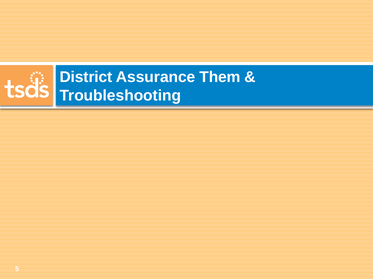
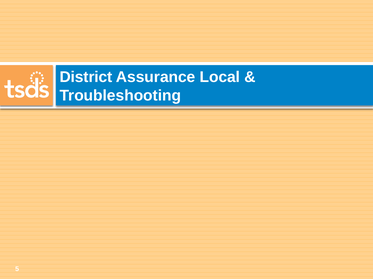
Them: Them -> Local
